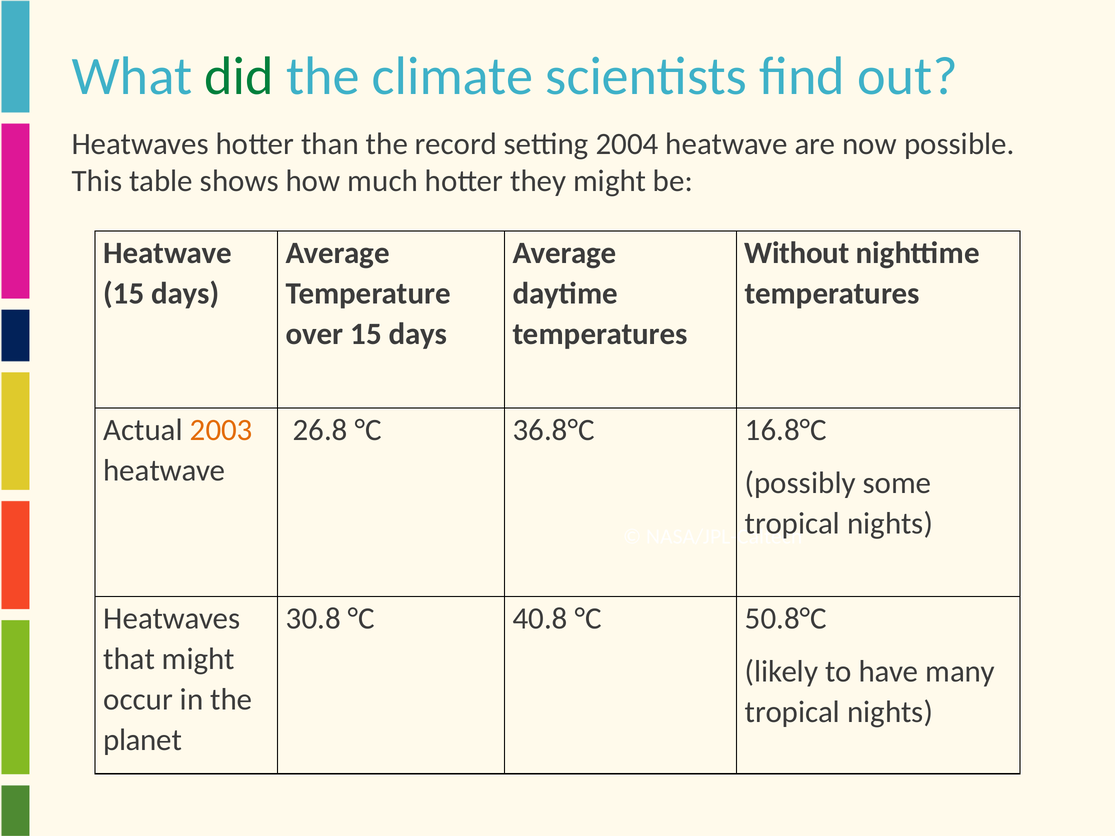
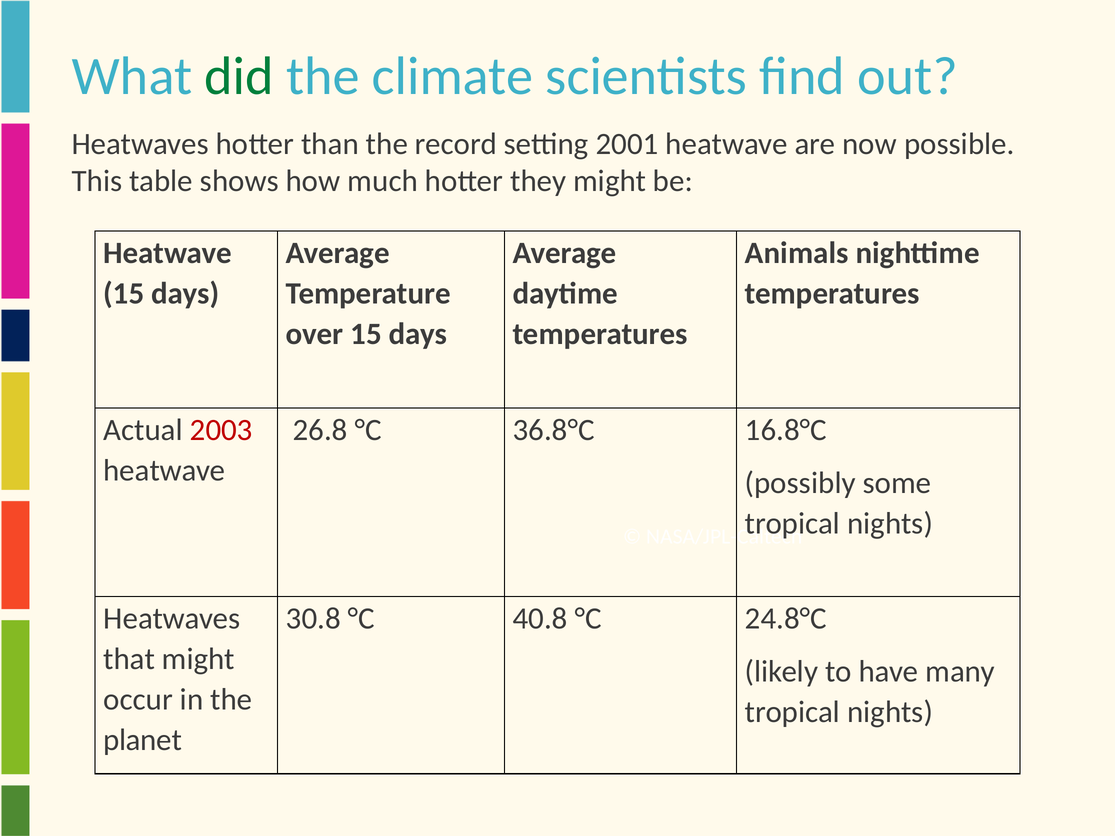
2004: 2004 -> 2001
Without: Without -> Animals
2003 colour: orange -> red
50.8°C: 50.8°C -> 24.8°C
